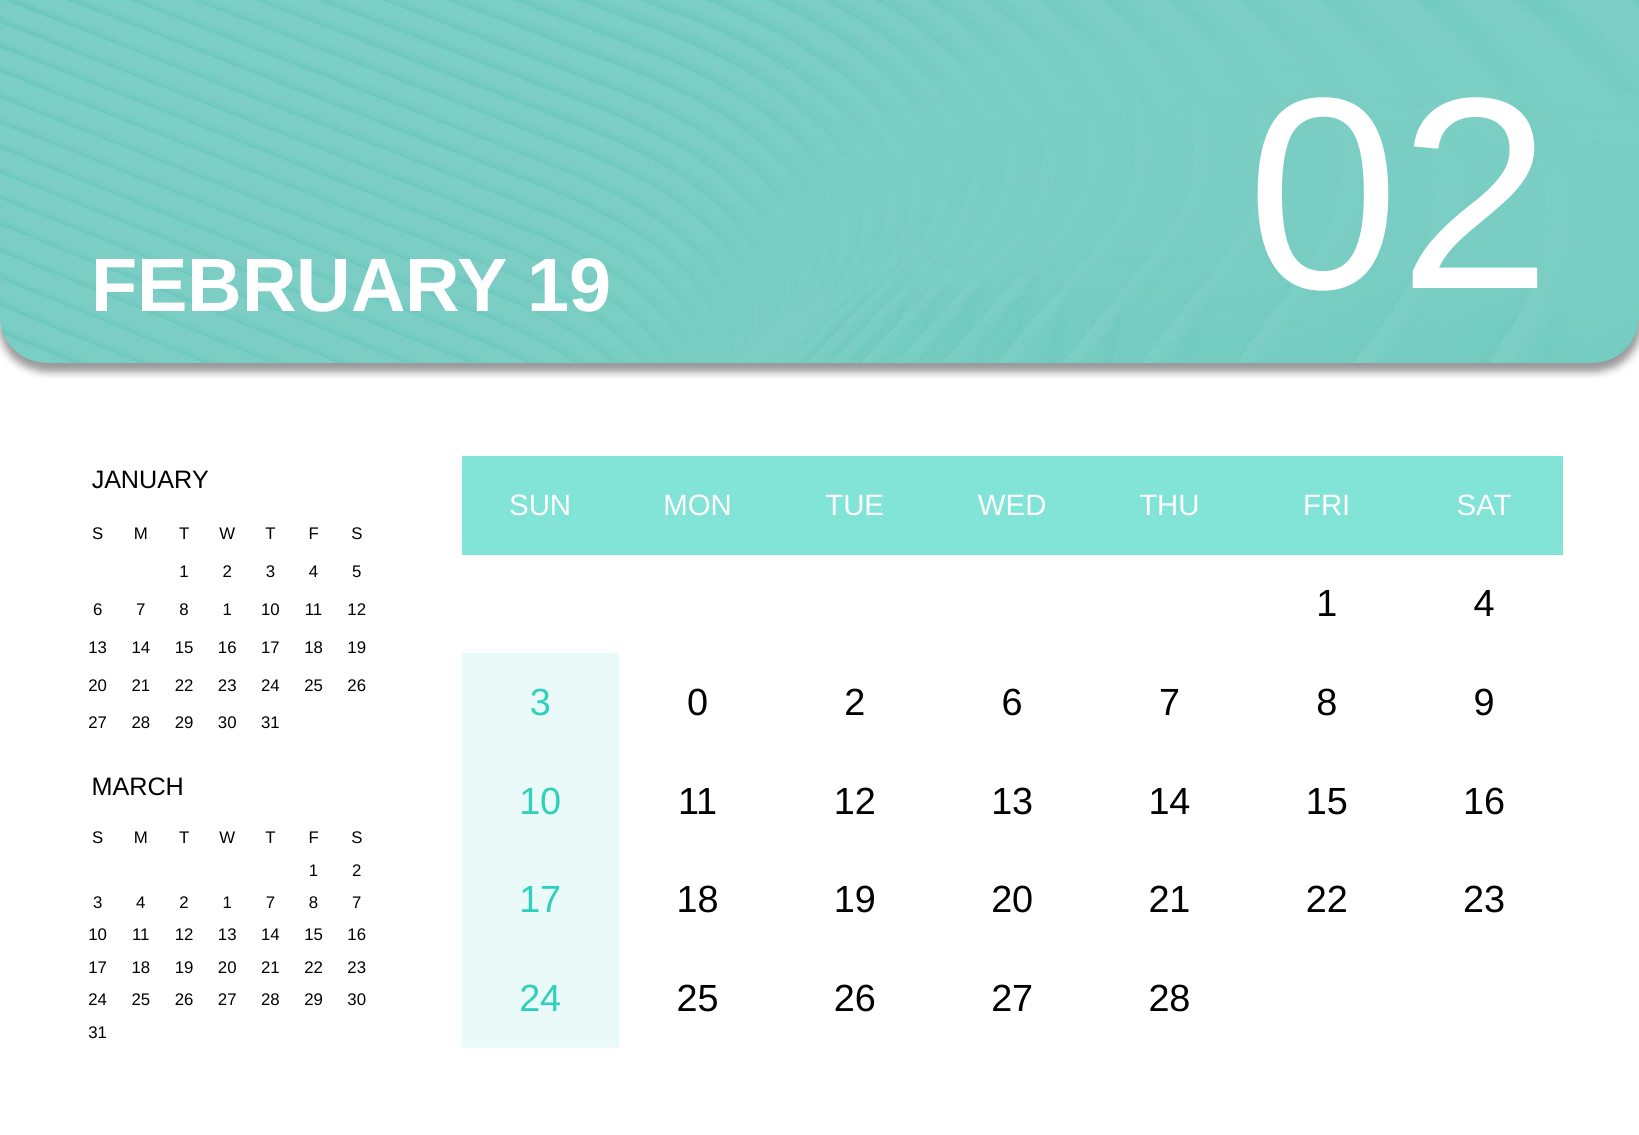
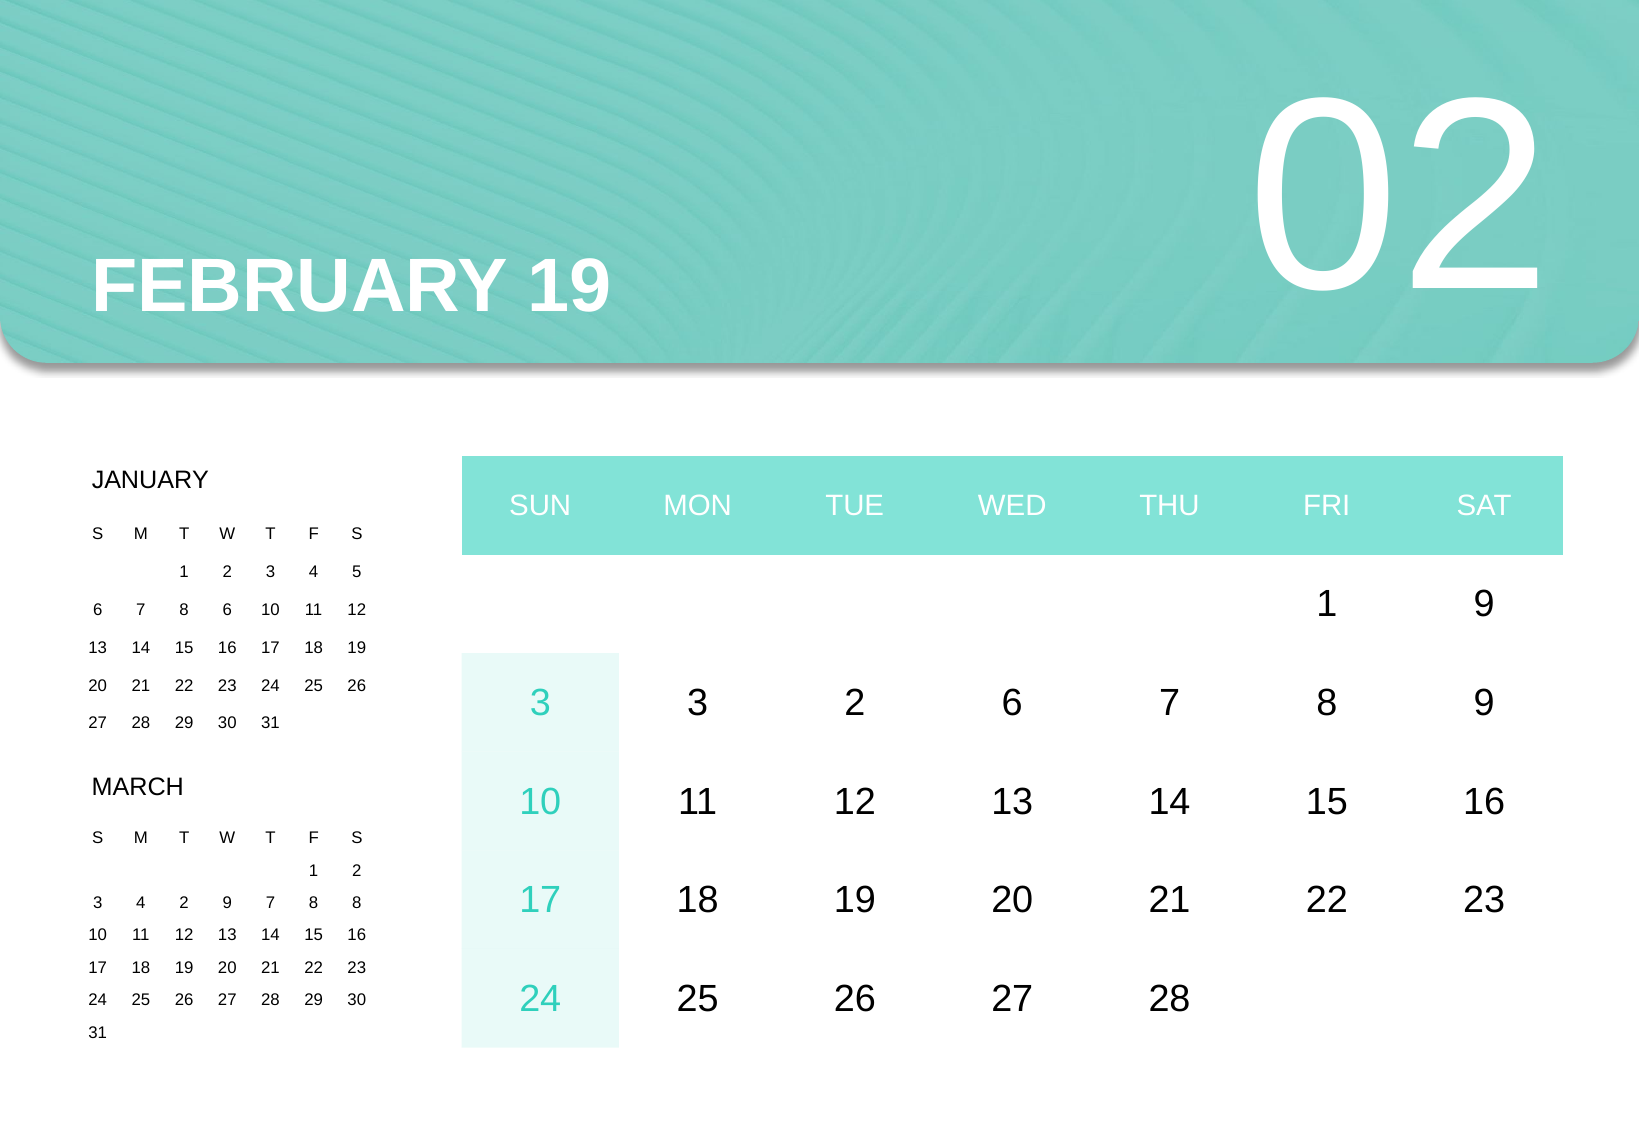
1 4: 4 -> 9
8 1: 1 -> 6
3 0: 0 -> 3
2 1: 1 -> 9
8 7: 7 -> 8
